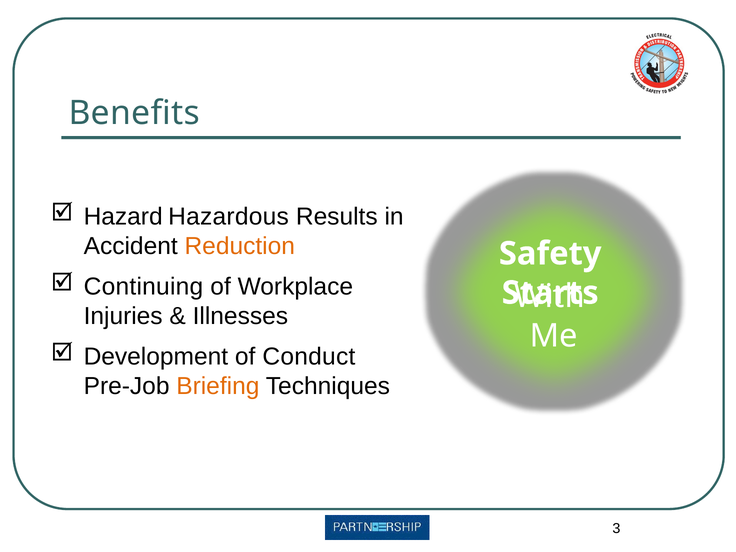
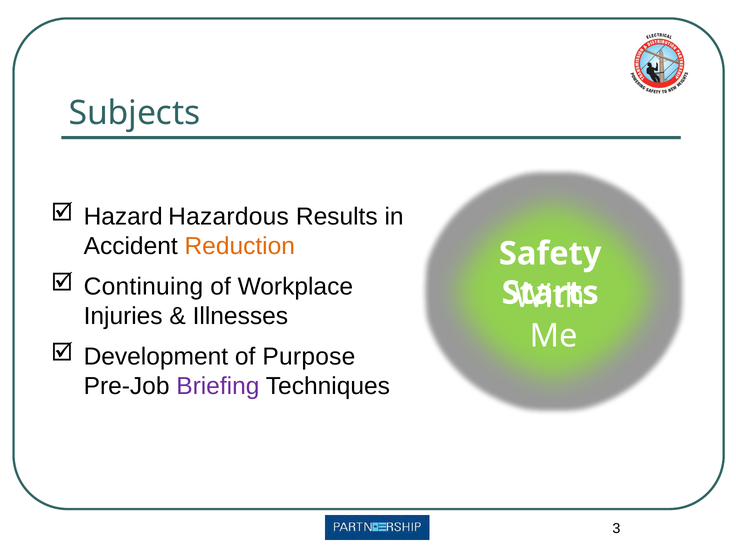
Benefits: Benefits -> Subjects
Conduct: Conduct -> Purpose
Briefing colour: orange -> purple
